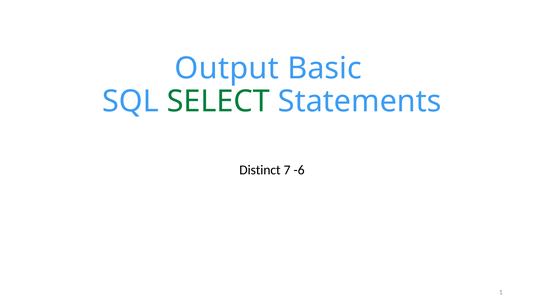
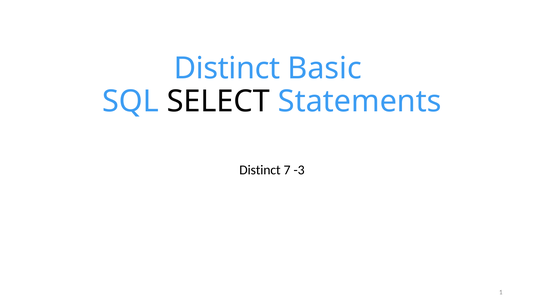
Output at (227, 68): Output -> Distinct
SELECT colour: green -> black
-6: -6 -> -3
